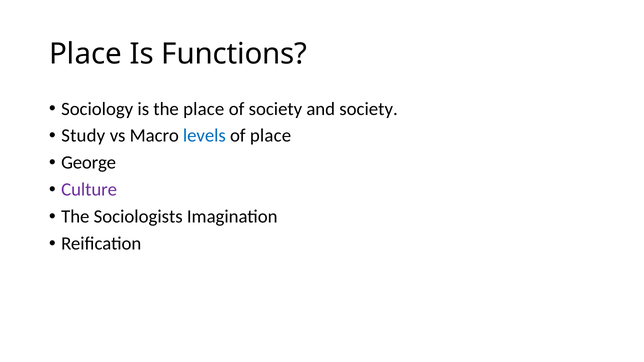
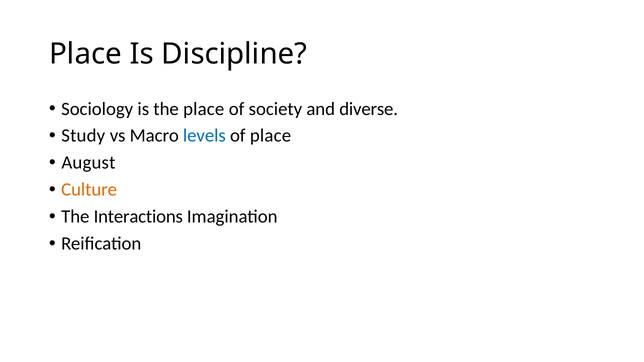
Functions: Functions -> Discipline
and society: society -> diverse
George: George -> August
Culture colour: purple -> orange
Sociologists: Sociologists -> Interactions
